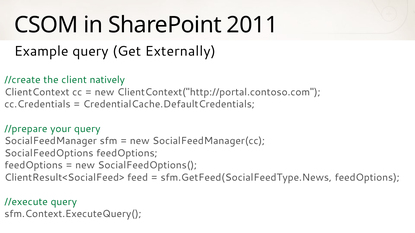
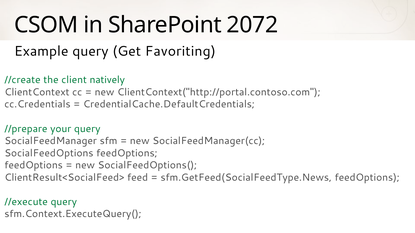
2011: 2011 -> 2072
Externally: Externally -> Favoriting
